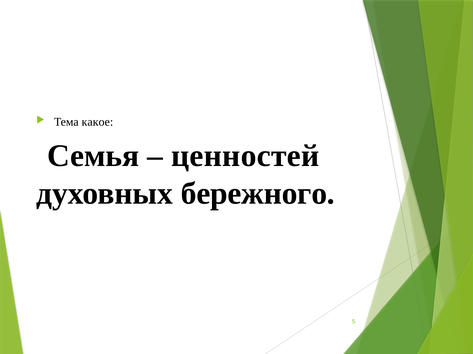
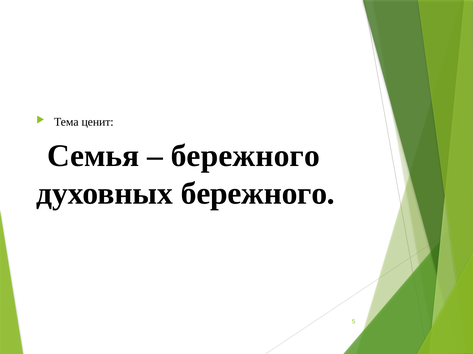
какое: какое -> ценит
ценностей at (245, 156): ценностей -> бережного
